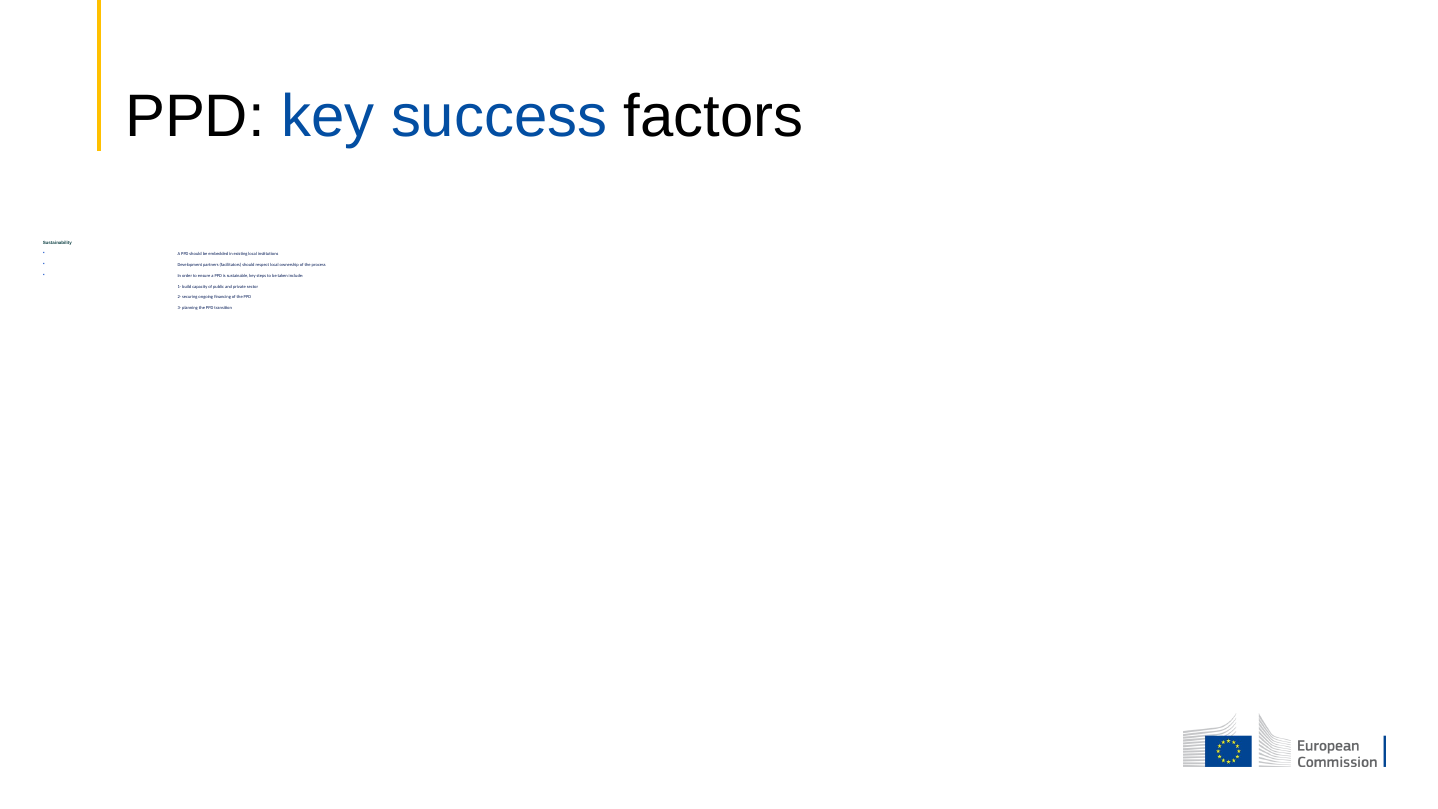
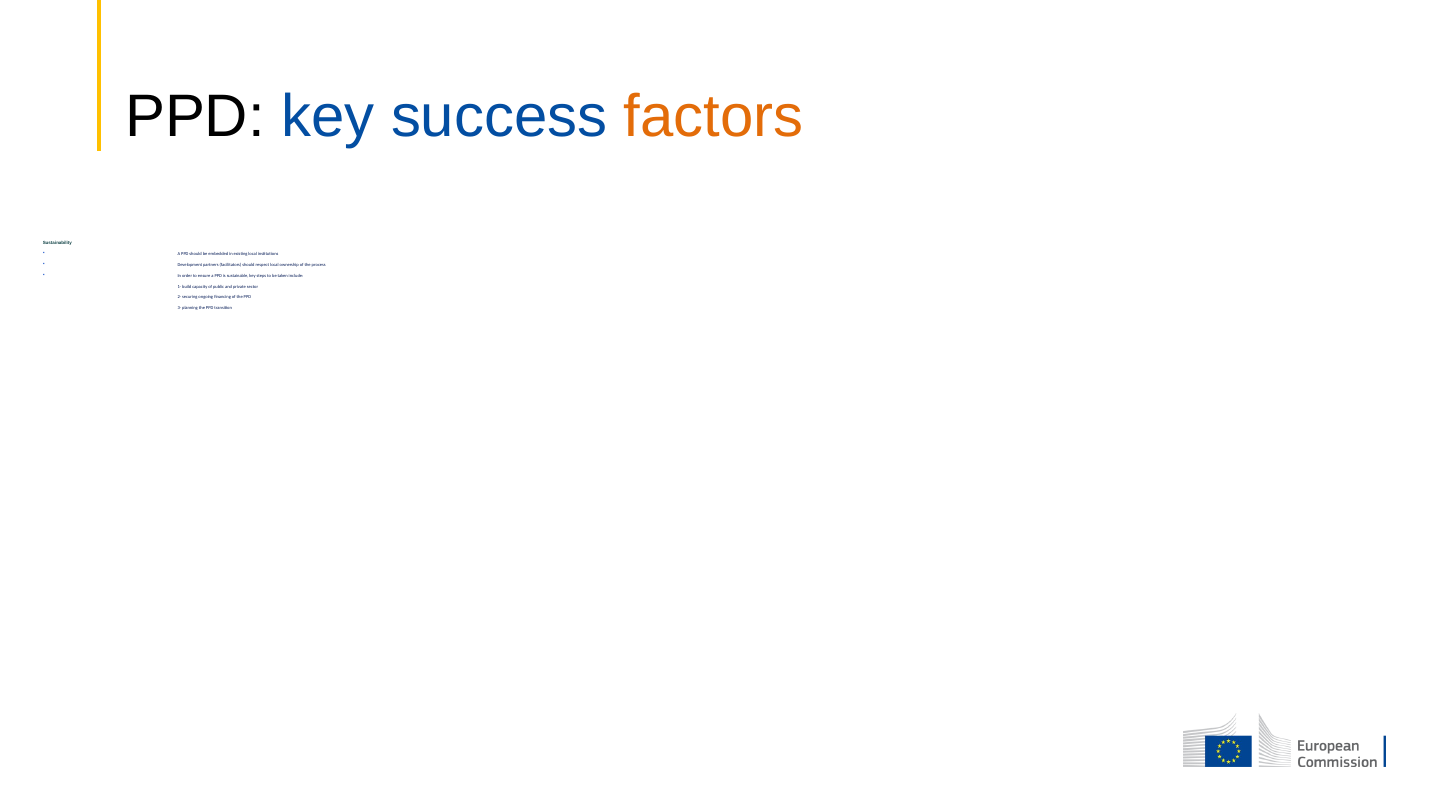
factors colour: black -> orange
